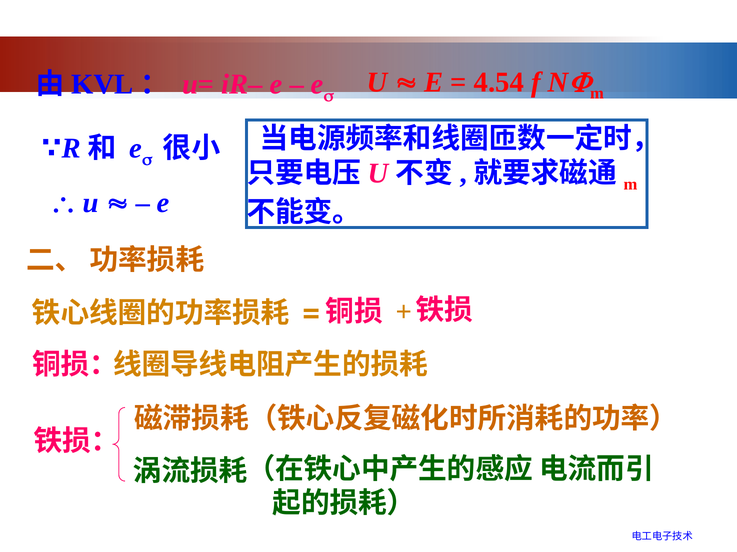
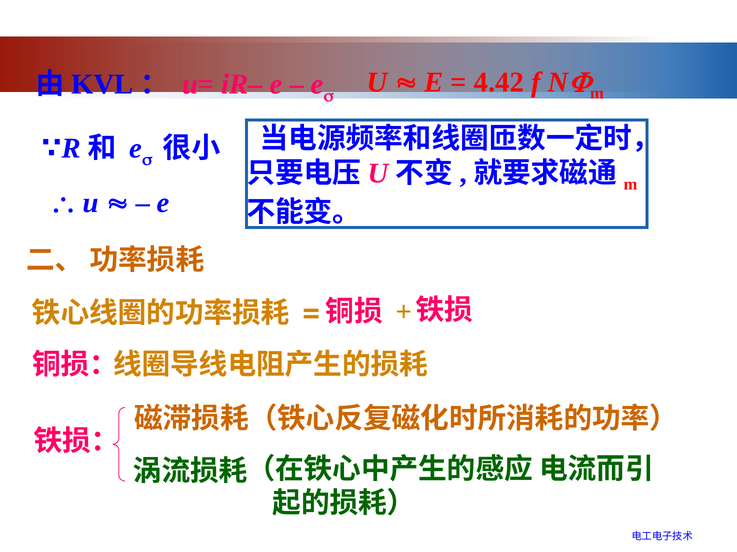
4.54: 4.54 -> 4.42
